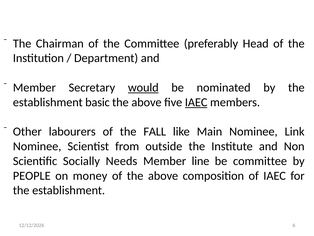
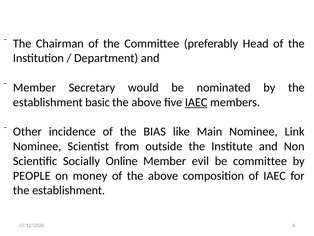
would underline: present -> none
labourers: labourers -> incidence
FALL: FALL -> BIAS
Needs: Needs -> Online
line: line -> evil
